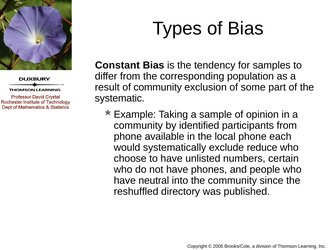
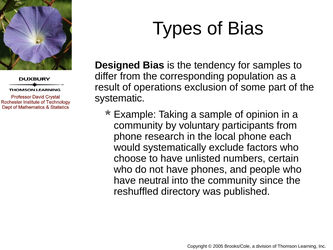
Constant: Constant -> Designed
of community: community -> operations
identified: identified -> voluntary
available: available -> research
reduce: reduce -> factors
